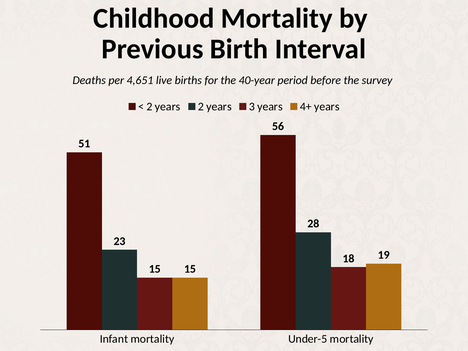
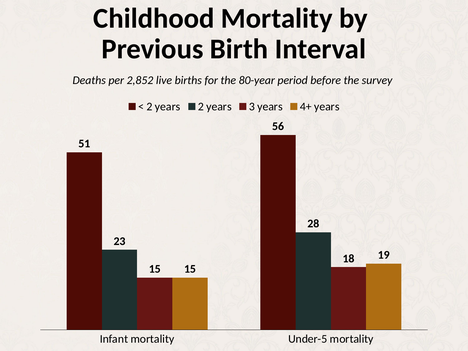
4,651: 4,651 -> 2,852
40-year: 40-year -> 80-year
